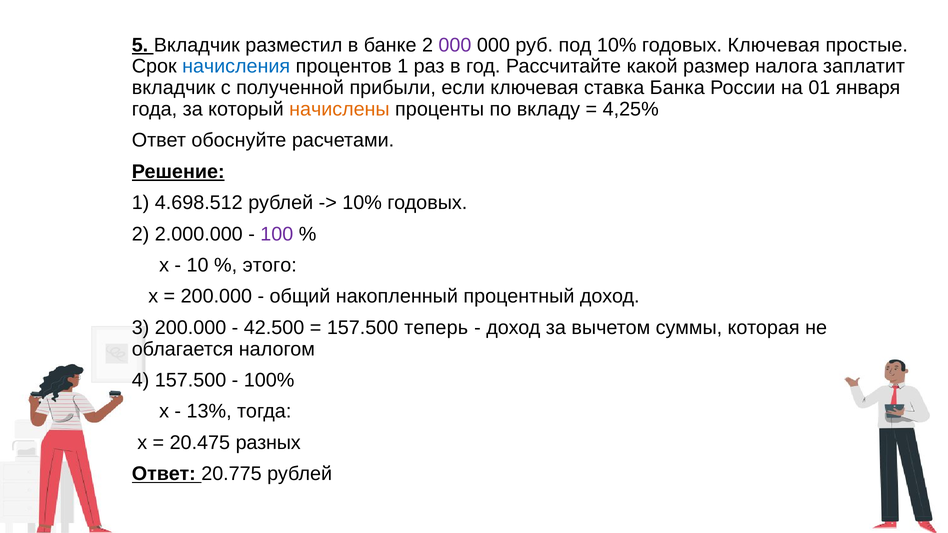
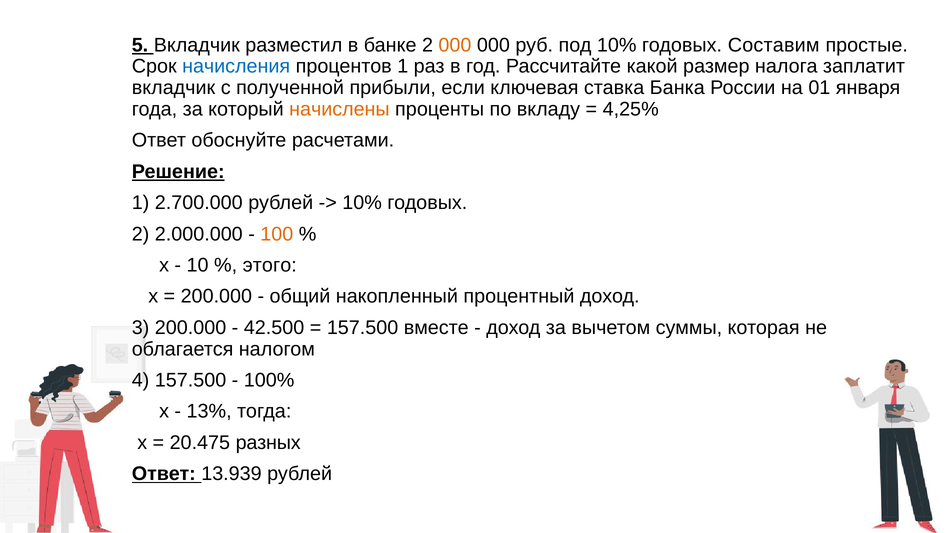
000 at (455, 45) colour: purple -> orange
годовых Ключевая: Ключевая -> Составим
4.698.512: 4.698.512 -> 2.700.000
100 colour: purple -> orange
теперь: теперь -> вместе
20.775: 20.775 -> 13.939
